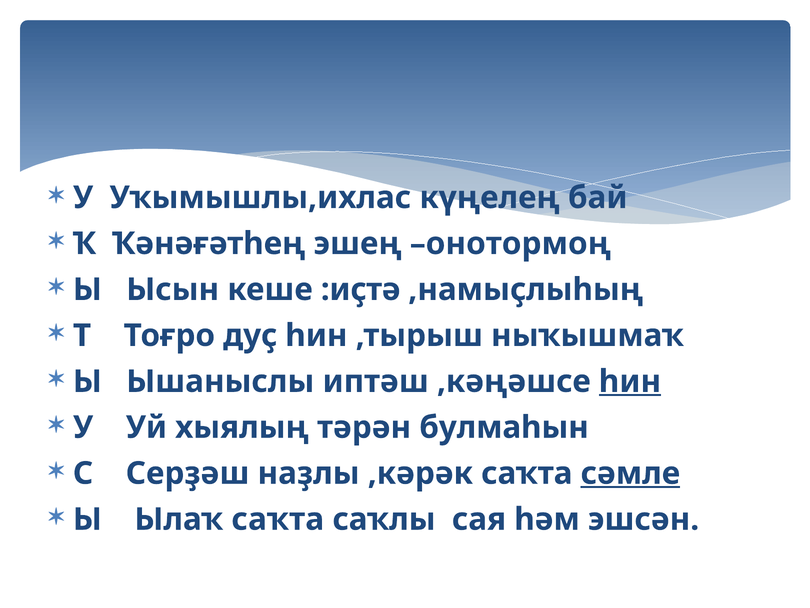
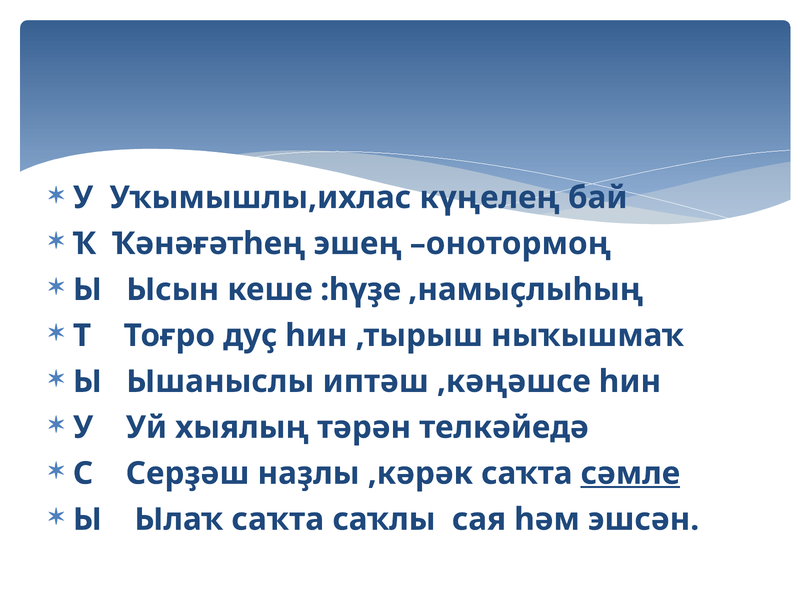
:иҫтә: :иҫтә -> :һүҙе
һин at (630, 381) underline: present -> none
булмаһын: булмаһын -> телкәйедә
